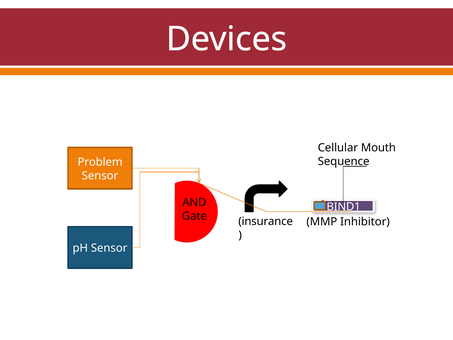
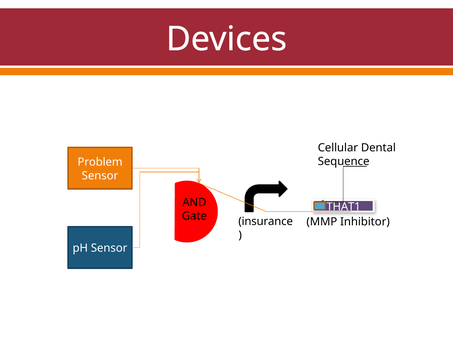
Mouth: Mouth -> Dental
BIND1: BIND1 -> THAT1
